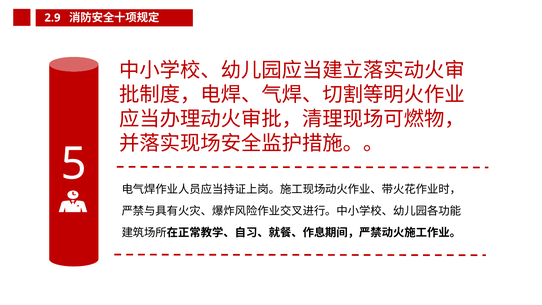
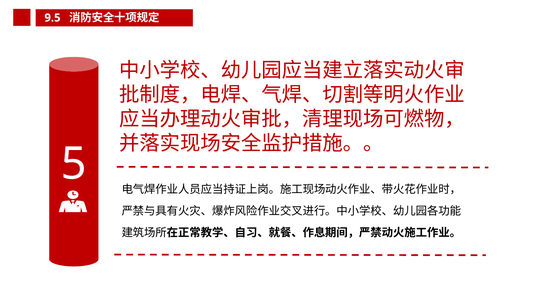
2.9: 2.9 -> 9.5
